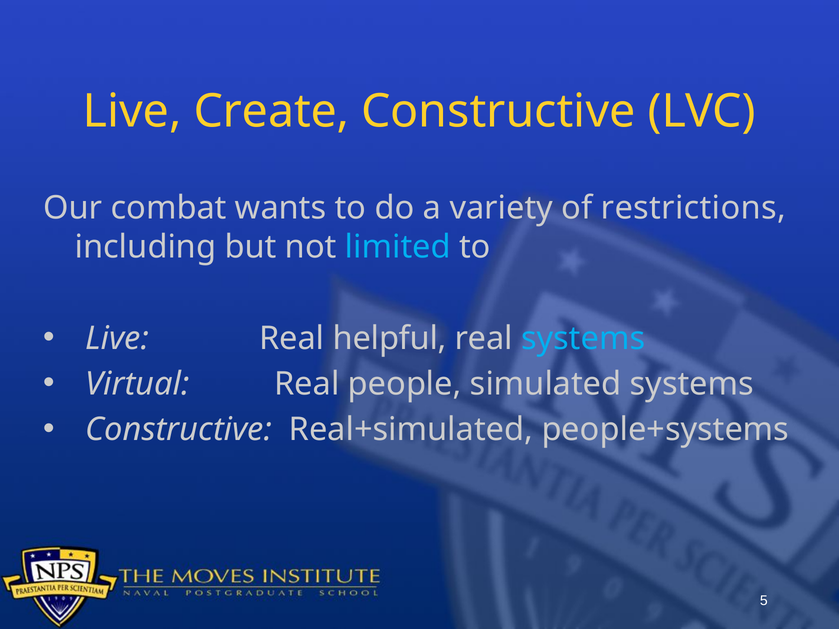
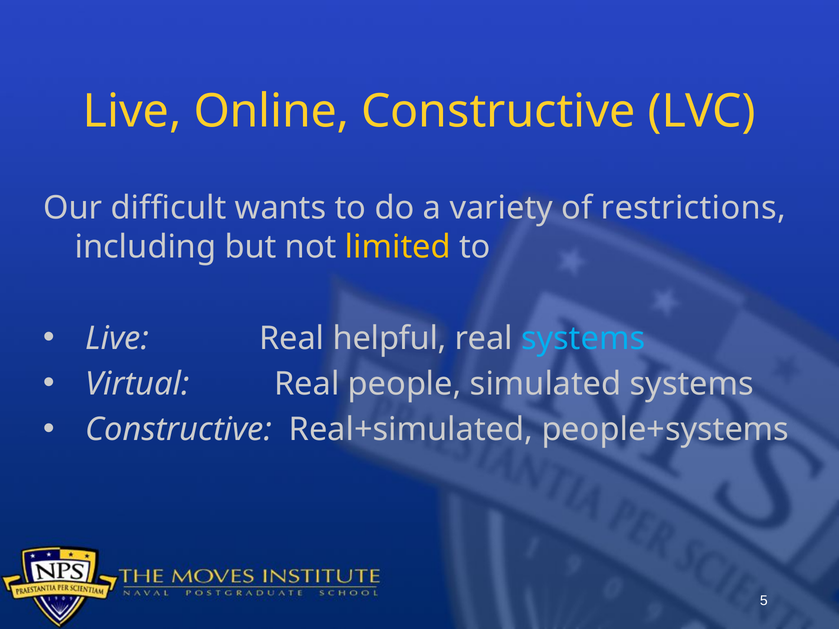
Create: Create -> Online
combat: combat -> difficult
limited colour: light blue -> yellow
